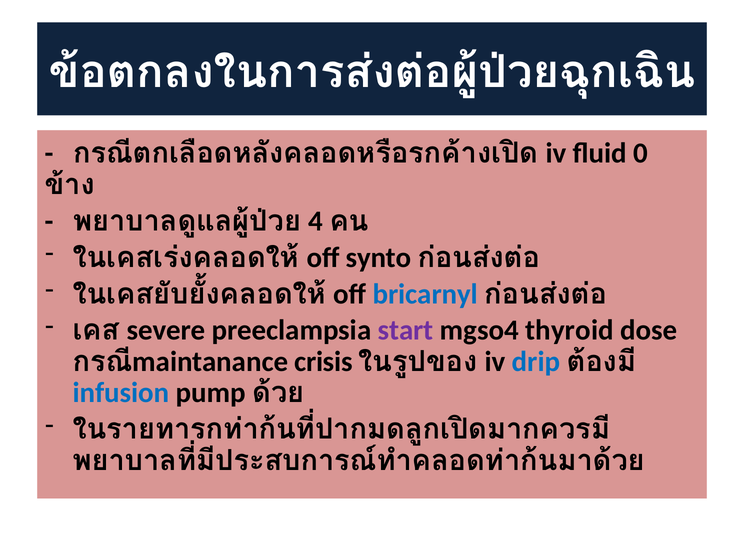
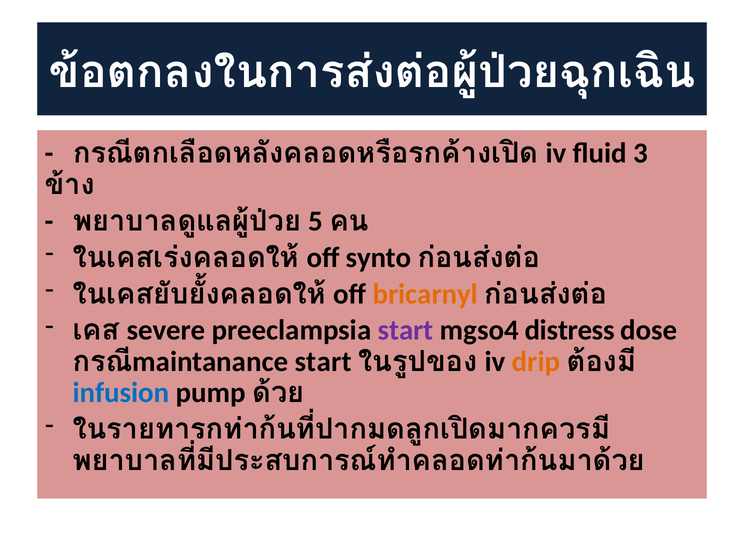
0: 0 -> 3
4: 4 -> 5
bricarnyl colour: blue -> orange
thyroid: thyroid -> distress
crisis at (323, 362): crisis -> start
drip colour: blue -> orange
